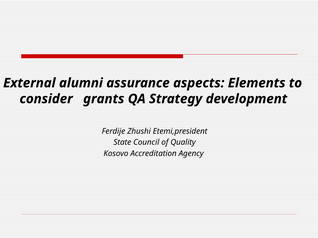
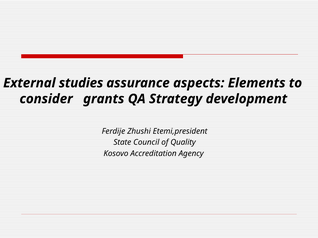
alumni: alumni -> studies
